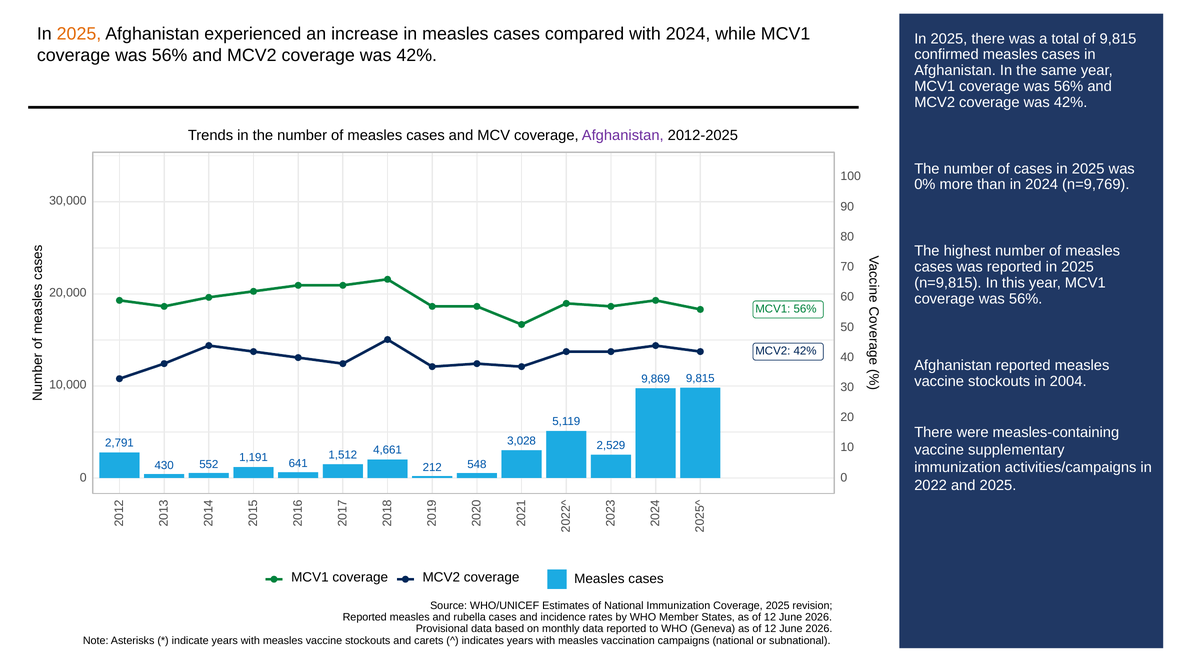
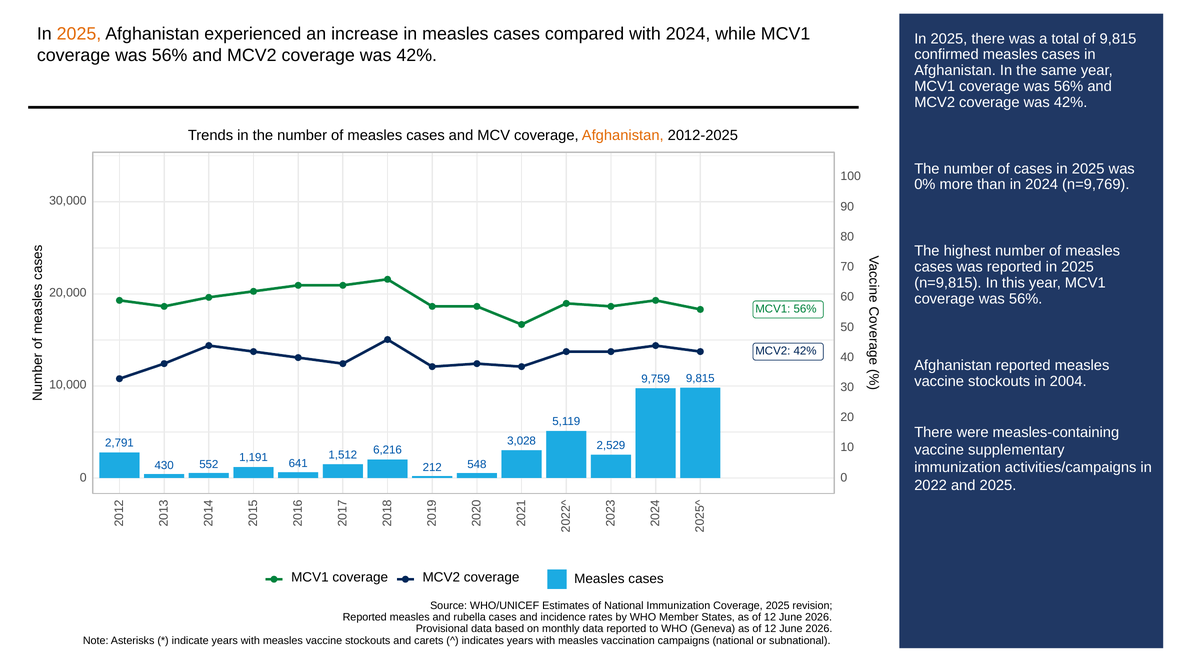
Afghanistan at (623, 135) colour: purple -> orange
9,869: 9,869 -> 9,759
4,661: 4,661 -> 6,216
